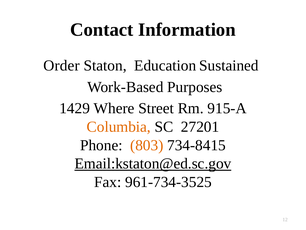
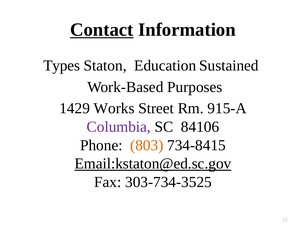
Contact underline: none -> present
Order: Order -> Types
Where: Where -> Works
Columbia colour: orange -> purple
27201: 27201 -> 84106
961-734-3525: 961-734-3525 -> 303-734-3525
